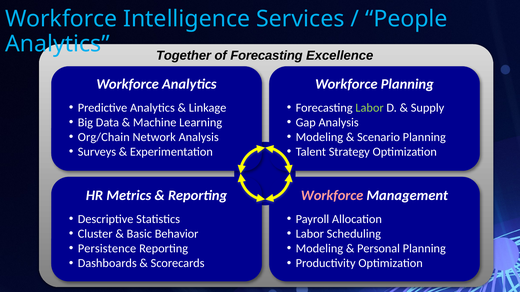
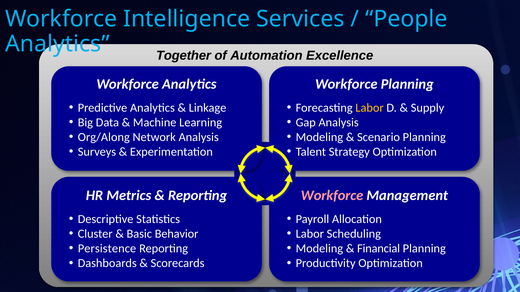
of Forecasting: Forecasting -> Automation
Labor at (370, 108) colour: light green -> yellow
Org/Chain: Org/Chain -> Org/Along
Personal: Personal -> Financial
